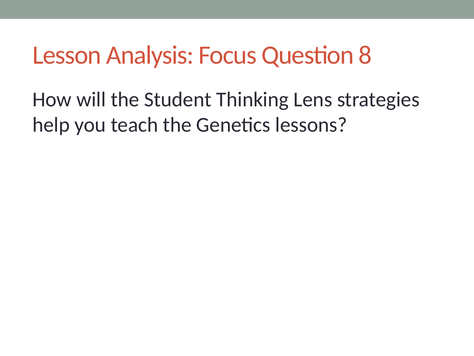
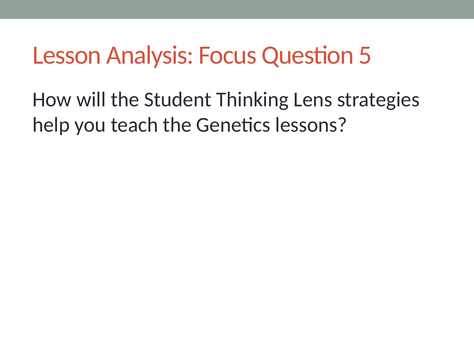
8: 8 -> 5
